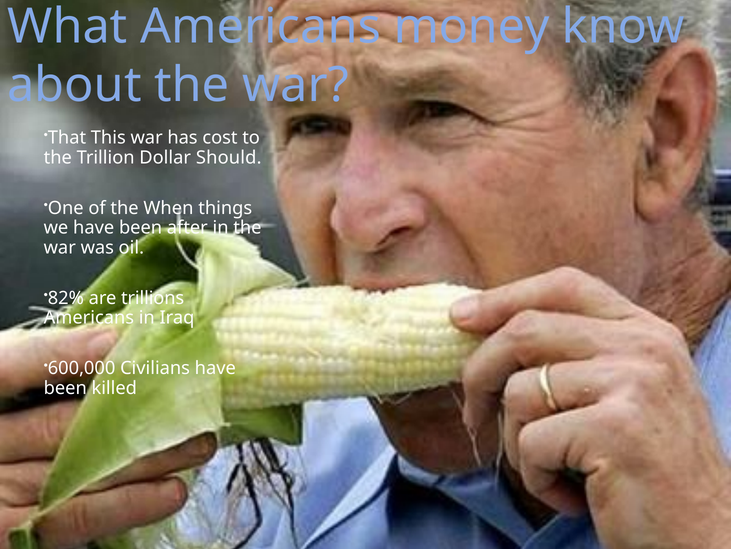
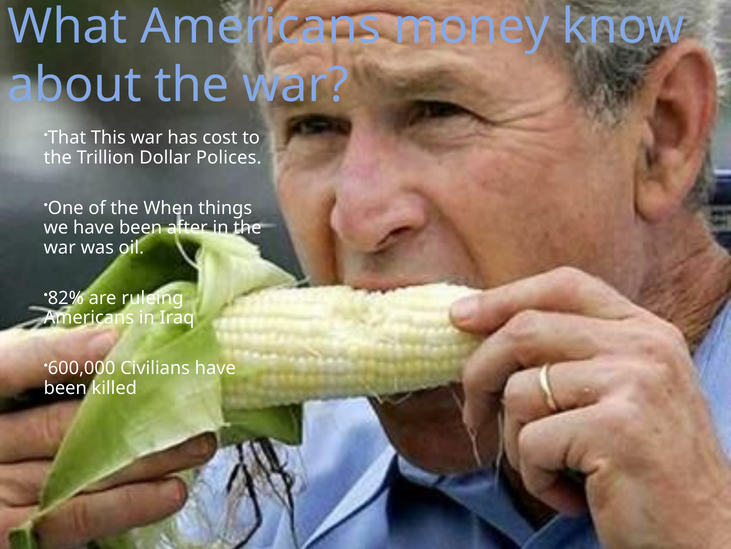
Should: Should -> Polices
trillions: trillions -> ruleing
